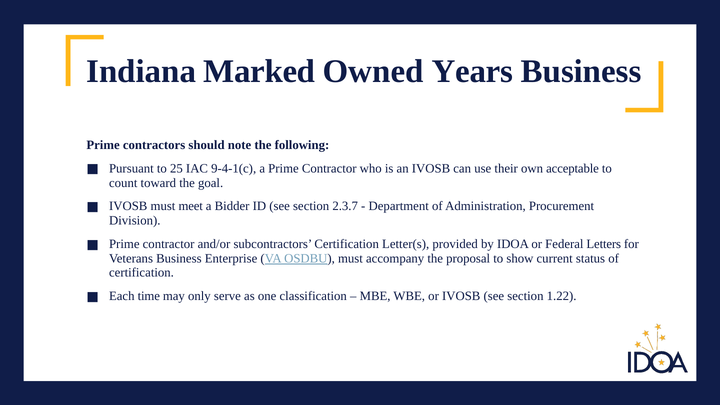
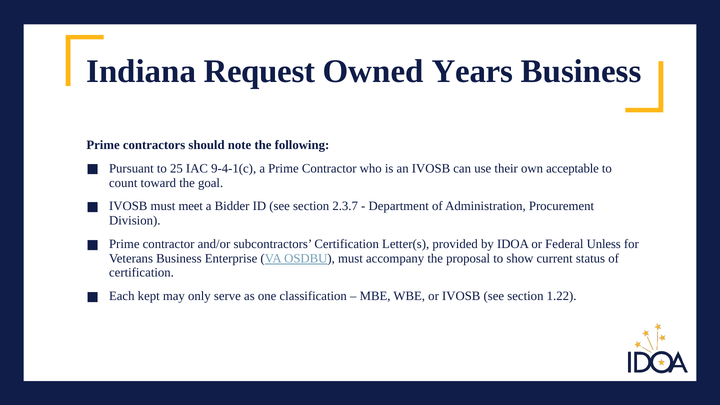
Marked: Marked -> Request
Letters: Letters -> Unless
time: time -> kept
